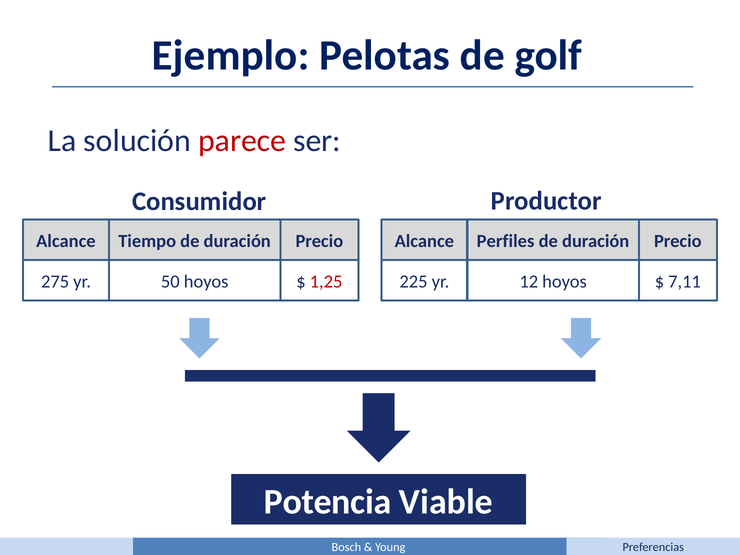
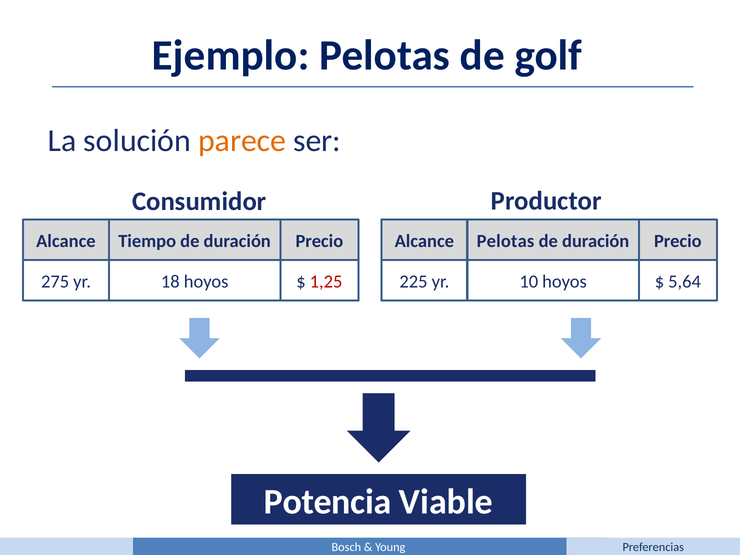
parece colour: red -> orange
Alcance Perfiles: Perfiles -> Pelotas
50: 50 -> 18
12: 12 -> 10
7,11: 7,11 -> 5,64
